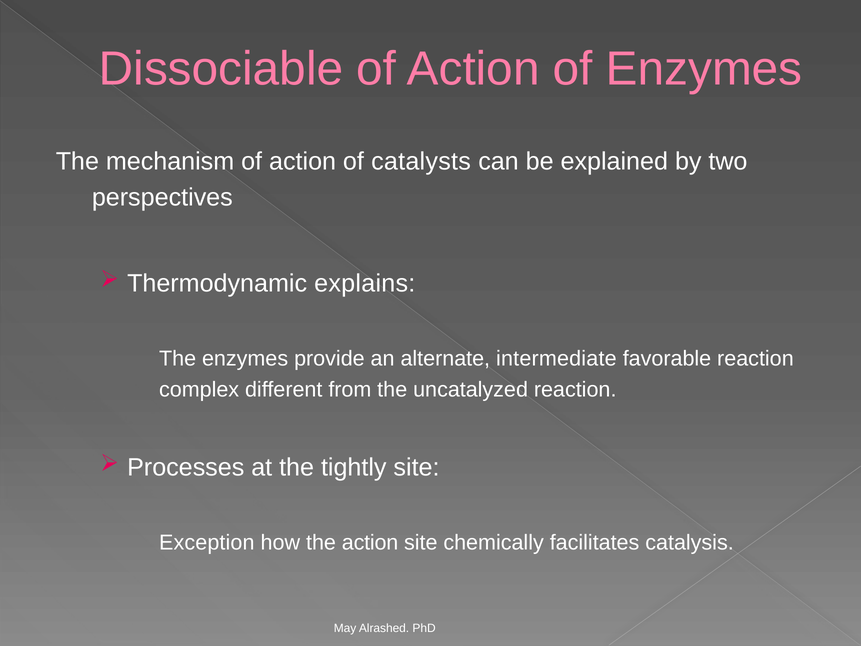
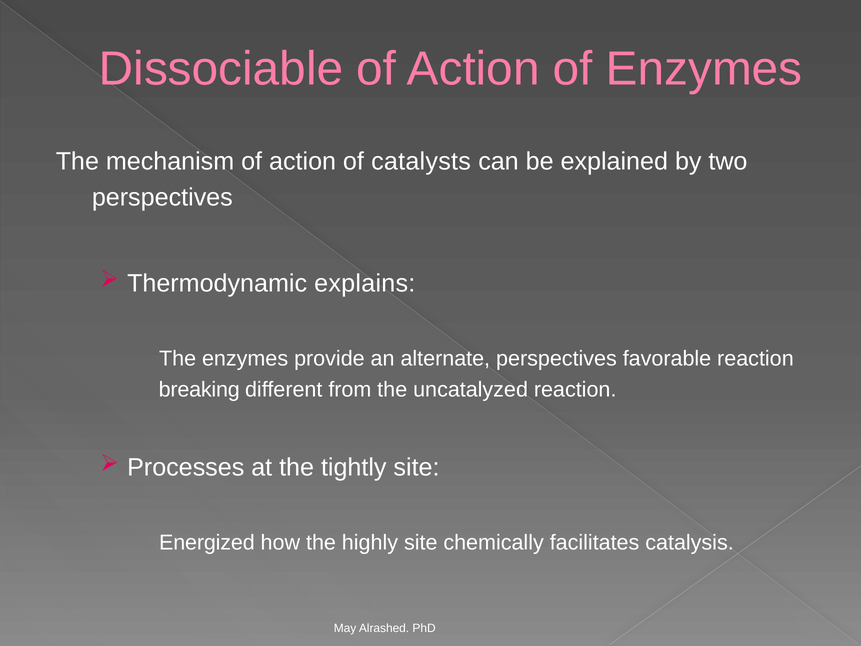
alternate intermediate: intermediate -> perspectives
complex: complex -> breaking
Exception: Exception -> Energized
the action: action -> highly
